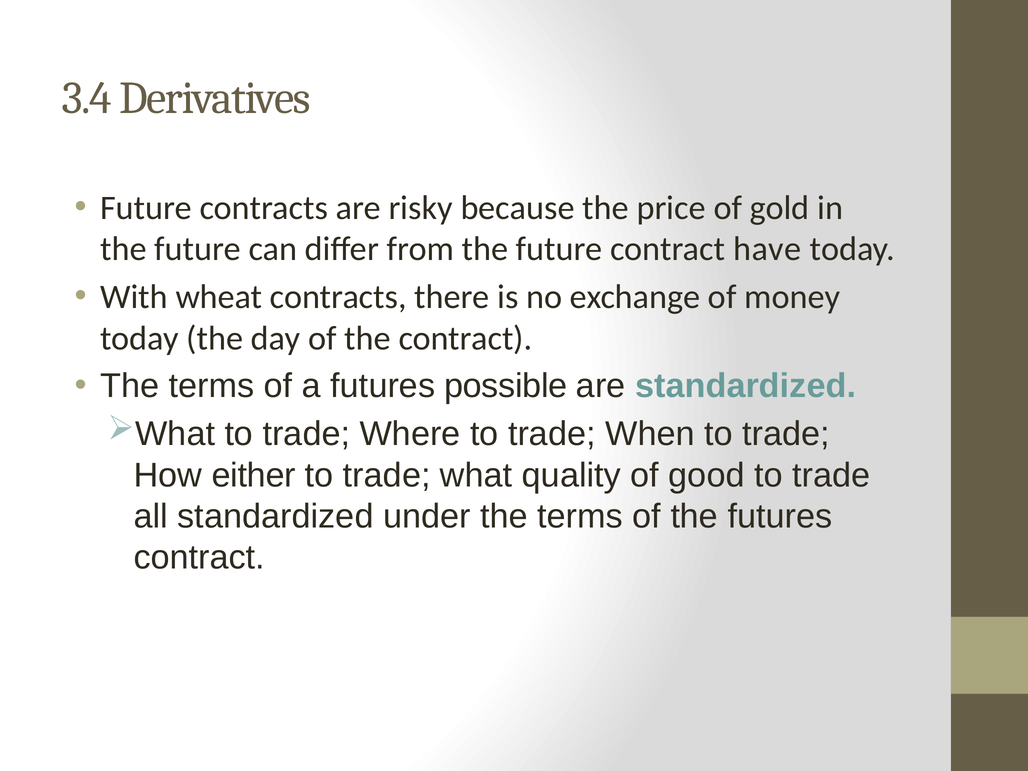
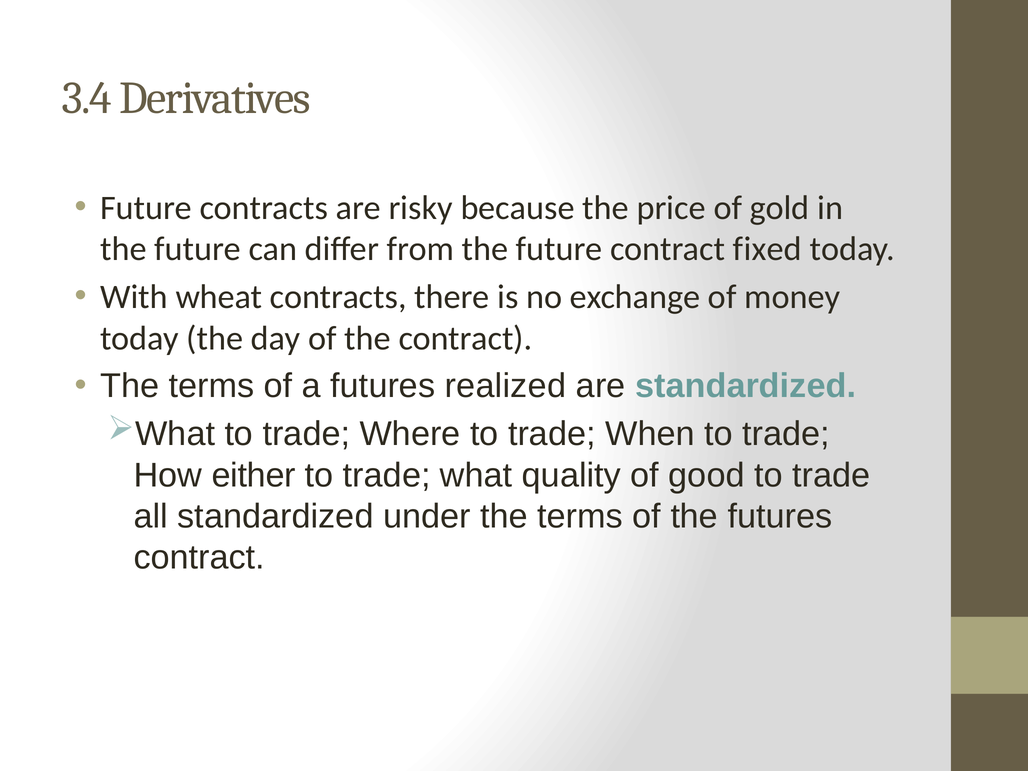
have: have -> fixed
possible: possible -> realized
